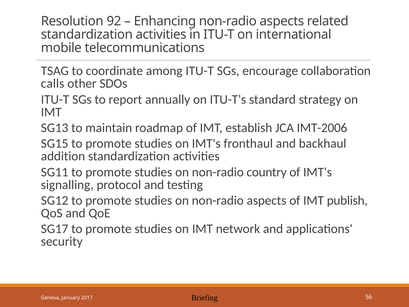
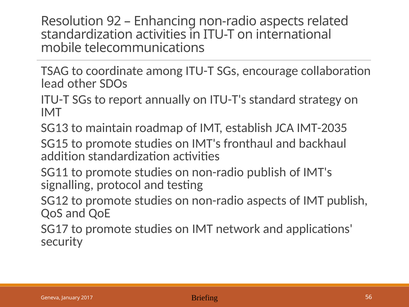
calls: calls -> lead
IMT-2006: IMT-2006 -> IMT-2035
non-radio country: country -> publish
